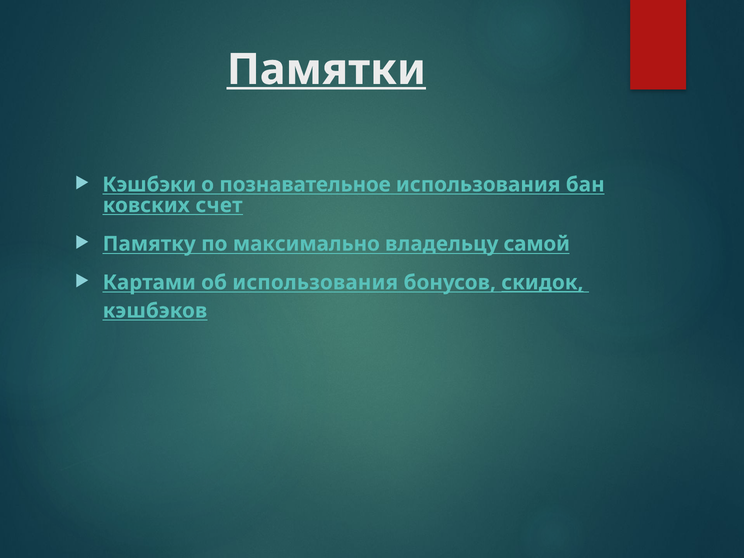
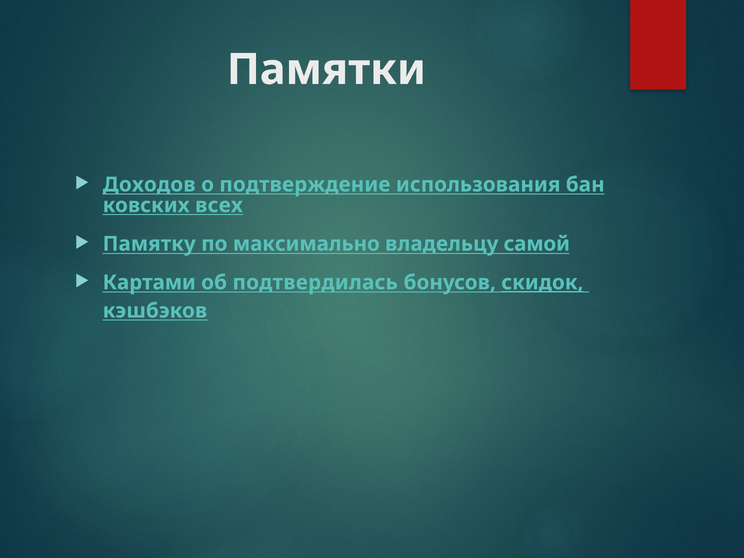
Памятки underline: present -> none
Кэшбэки: Кэшбэки -> Доходов
познавательное: познавательное -> подтверждение
счет: счет -> всех
об использования: использования -> подтвердилась
